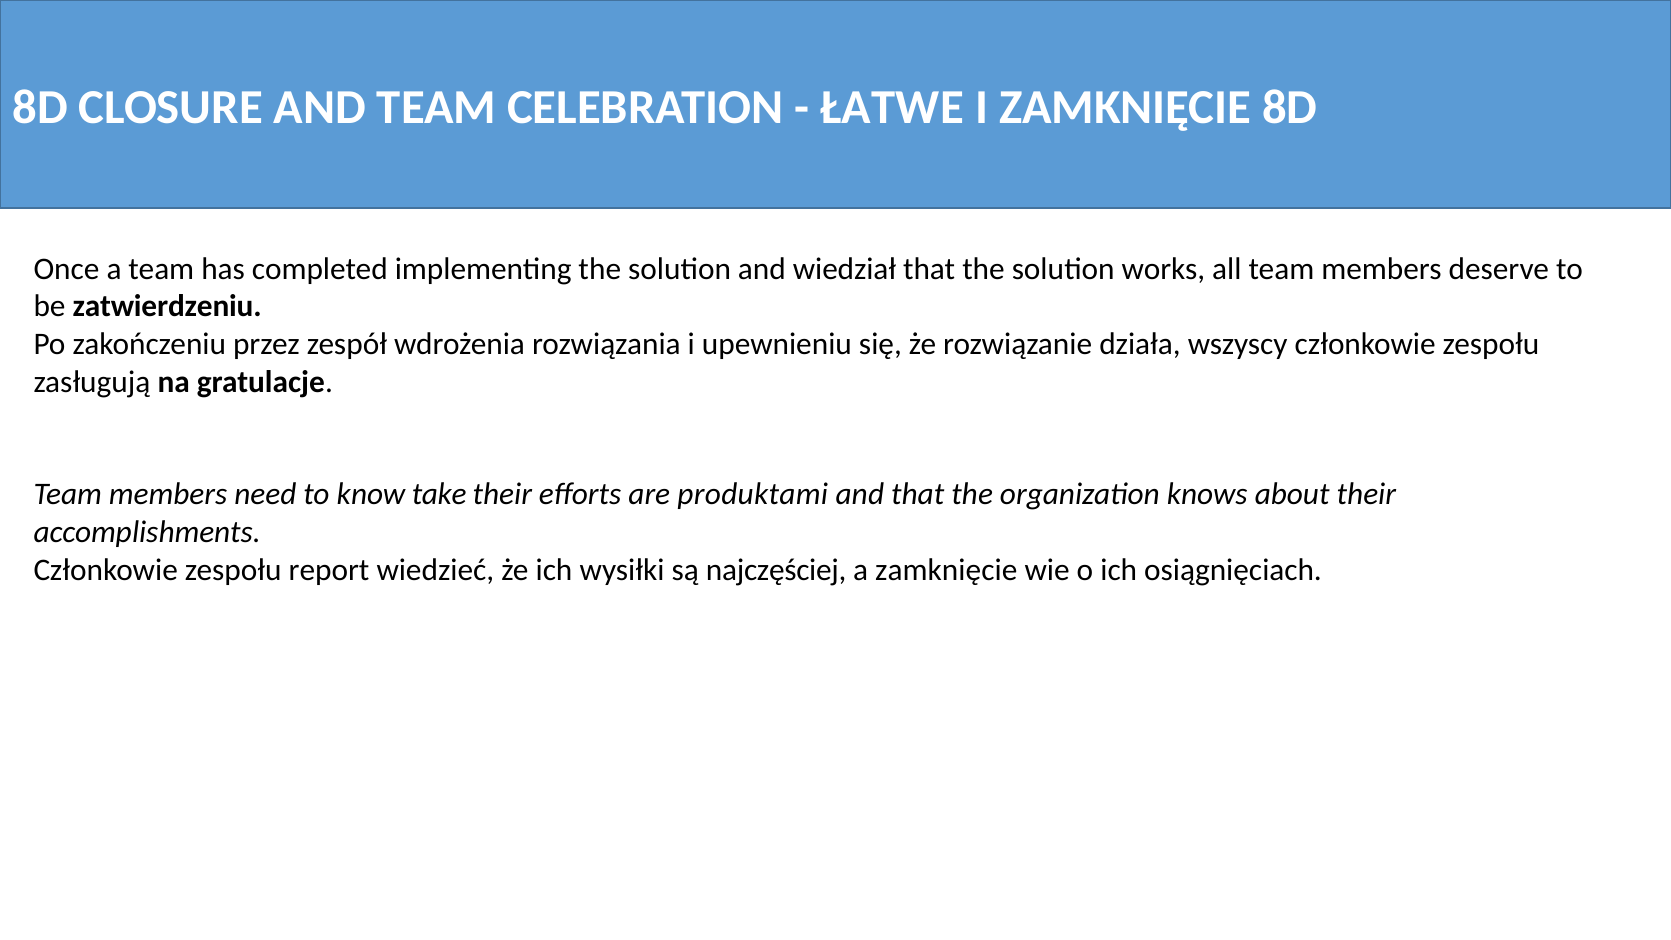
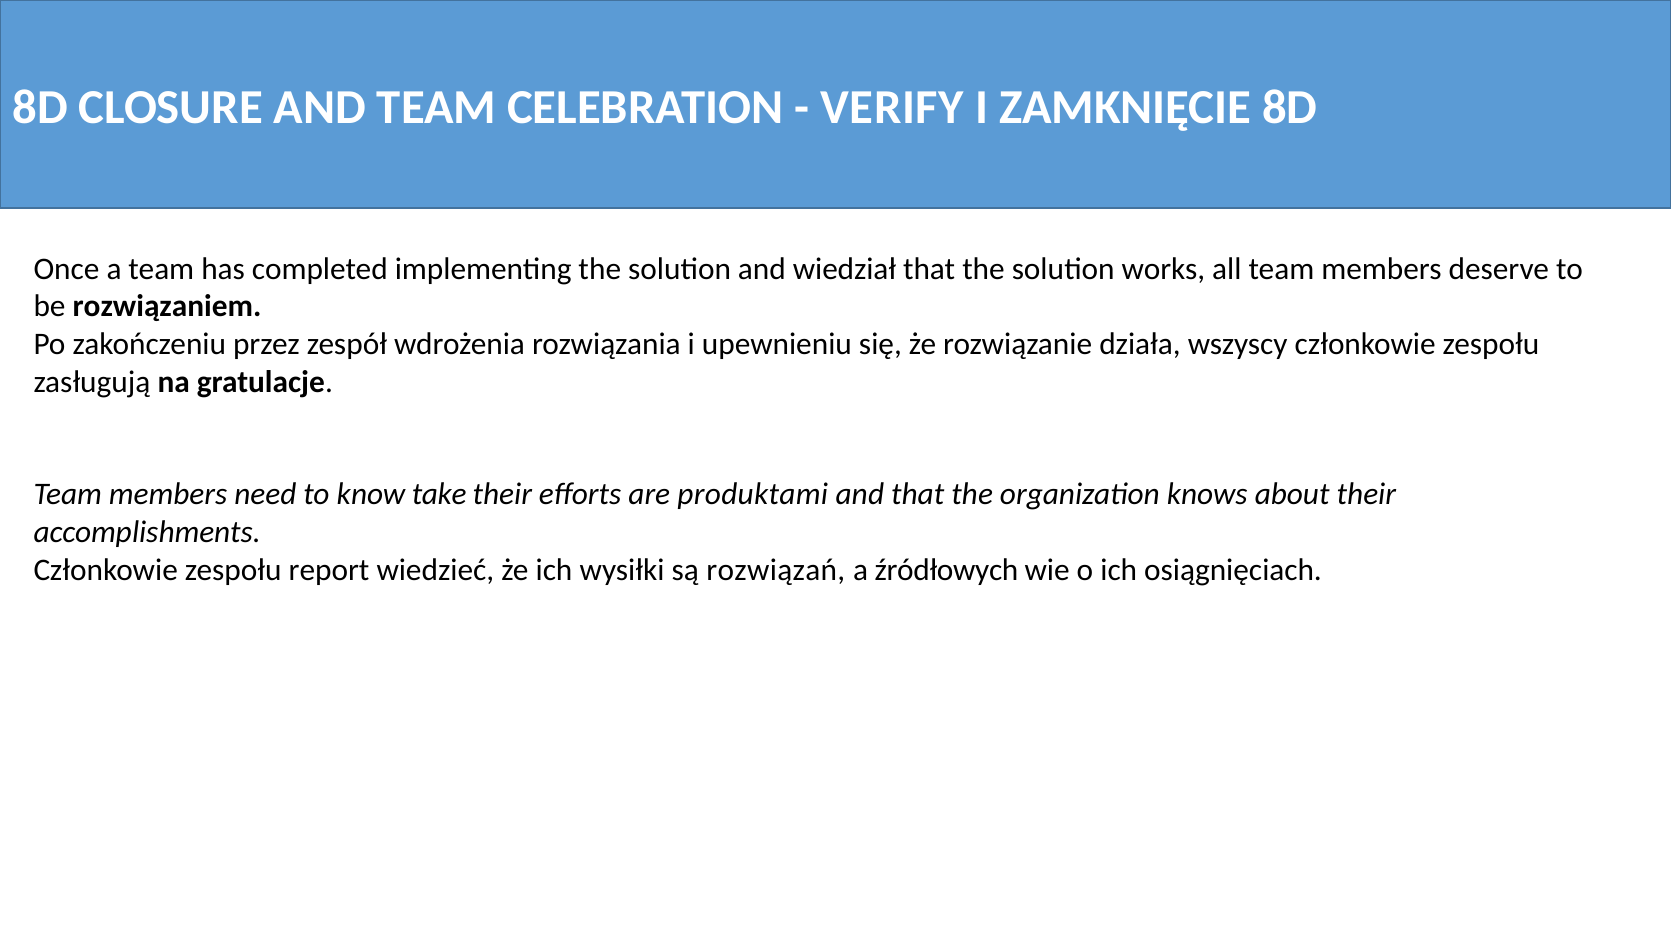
ŁATWE: ŁATWE -> VERIFY
zatwierdzeniu: zatwierdzeniu -> rozwiązaniem
najczęściej: najczęściej -> rozwiązań
a zamknięcie: zamknięcie -> źródłowych
